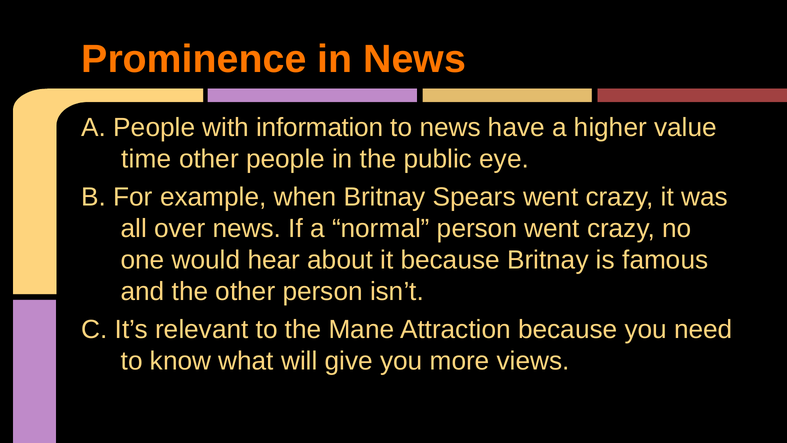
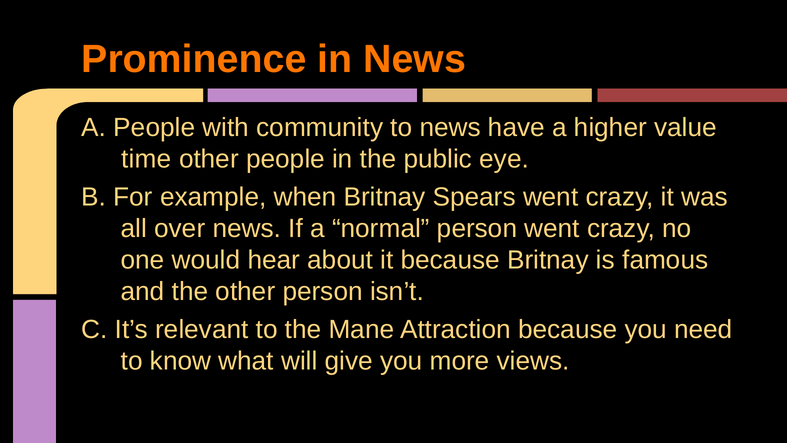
information: information -> community
